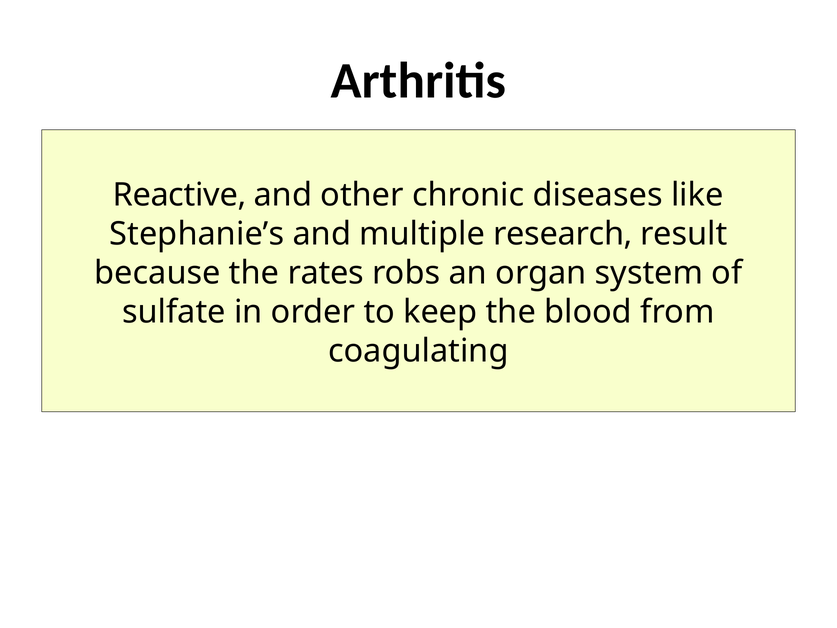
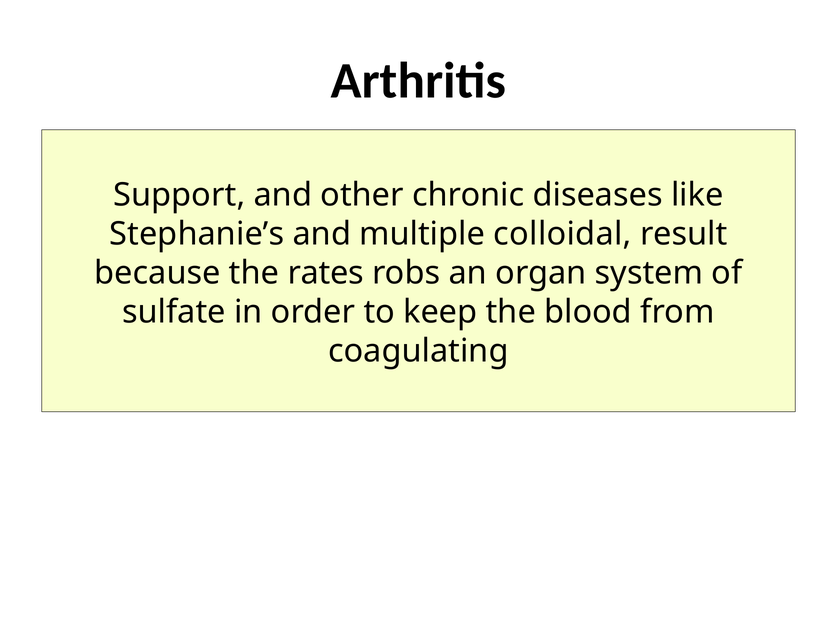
Reactive: Reactive -> Support
research: research -> colloidal
